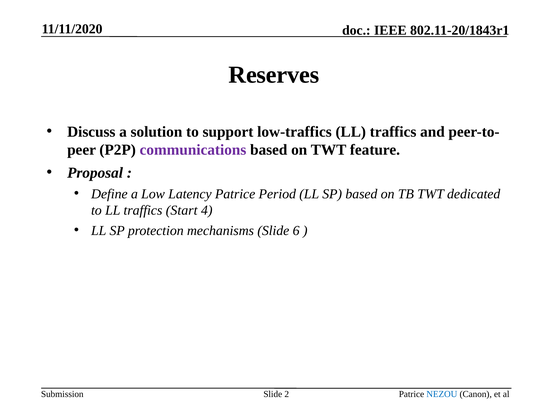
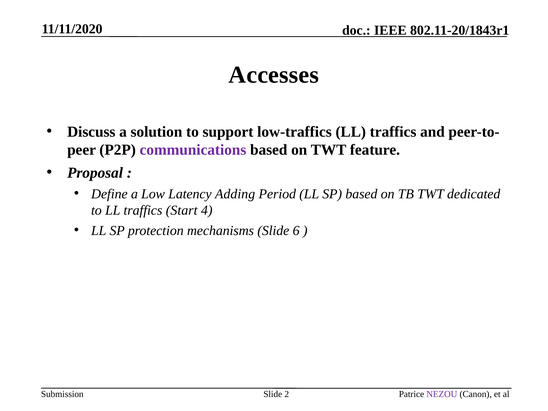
Reserves: Reserves -> Accesses
Latency Patrice: Patrice -> Adding
NEZOU colour: blue -> purple
